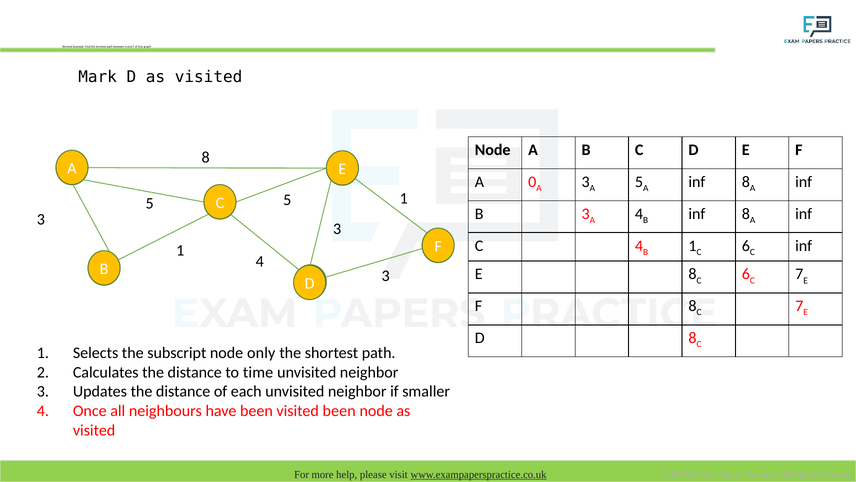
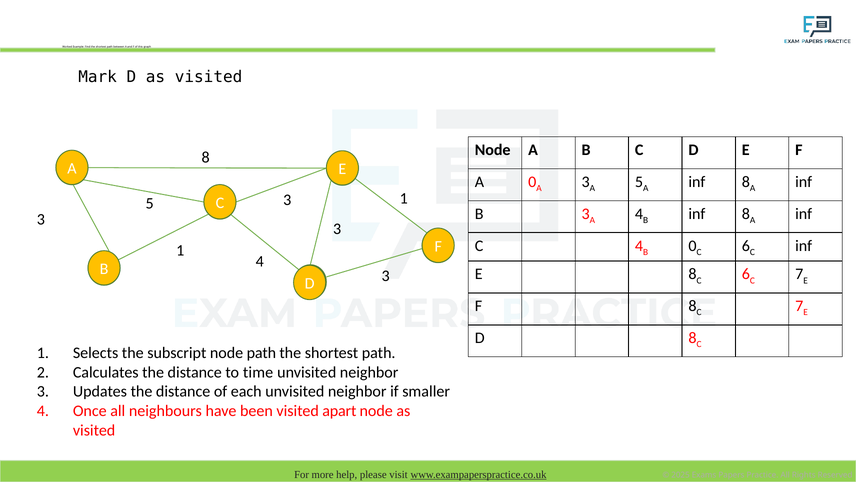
5 5: 5 -> 3
B 1: 1 -> 0
node only: only -> path
visited been: been -> apart
